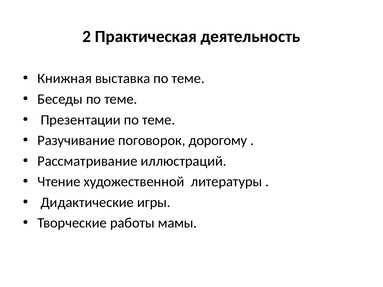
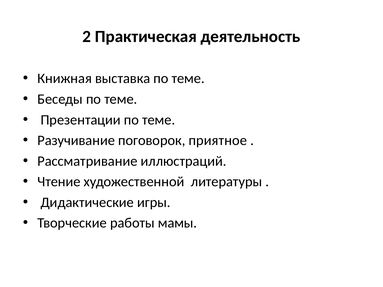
дорогому: дорогому -> приятное
